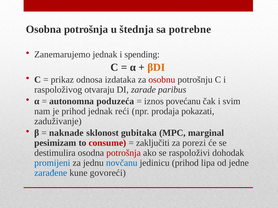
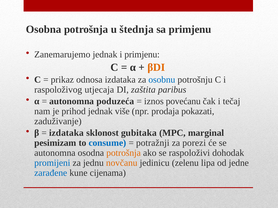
sa potrebne: potrebne -> primjenu
i spending: spending -> primjenu
osobnu colour: red -> blue
otvaraju: otvaraju -> utjecaja
zarade: zarade -> zaštita
svim: svim -> tečaj
reći: reći -> više
naknade at (66, 133): naknade -> izdataka
consume colour: red -> blue
zaključiti: zaključiti -> potražnji
destimulira at (55, 153): destimulira -> autonomna
potrošnja at (124, 153) colour: red -> orange
novčanu colour: blue -> orange
jedinicu prihod: prihod -> zelenu
govoreći: govoreći -> cijenama
